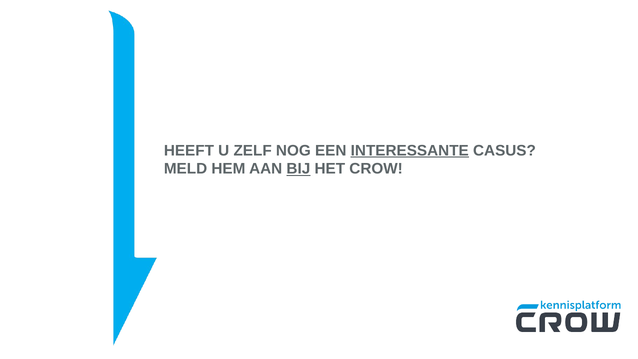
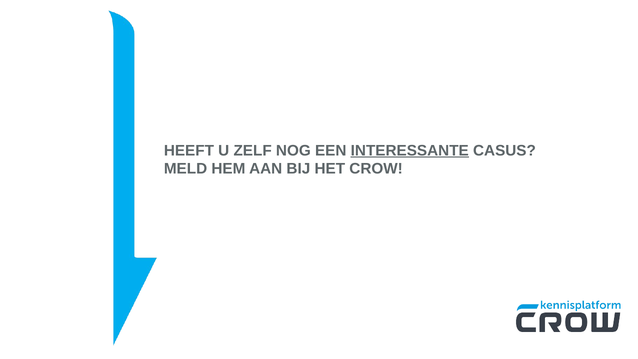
BIJ underline: present -> none
